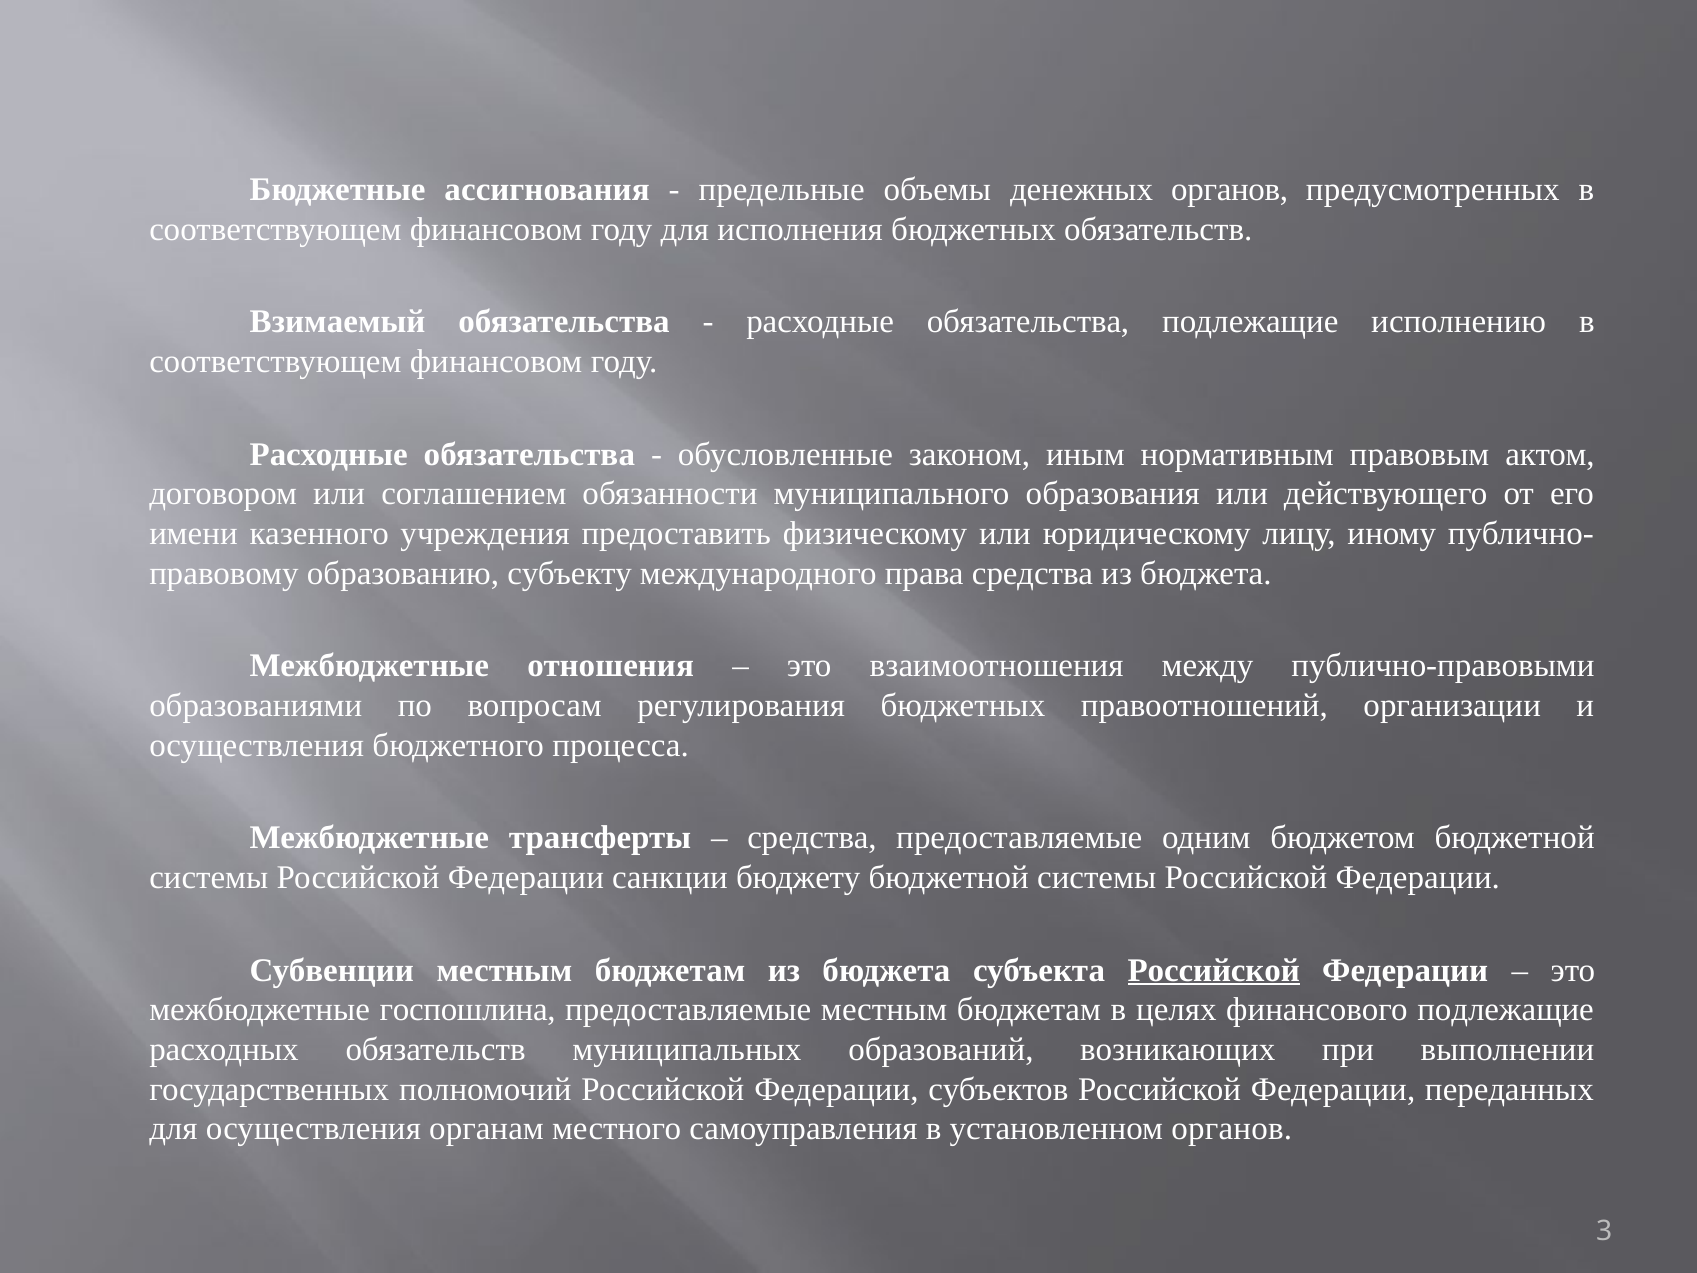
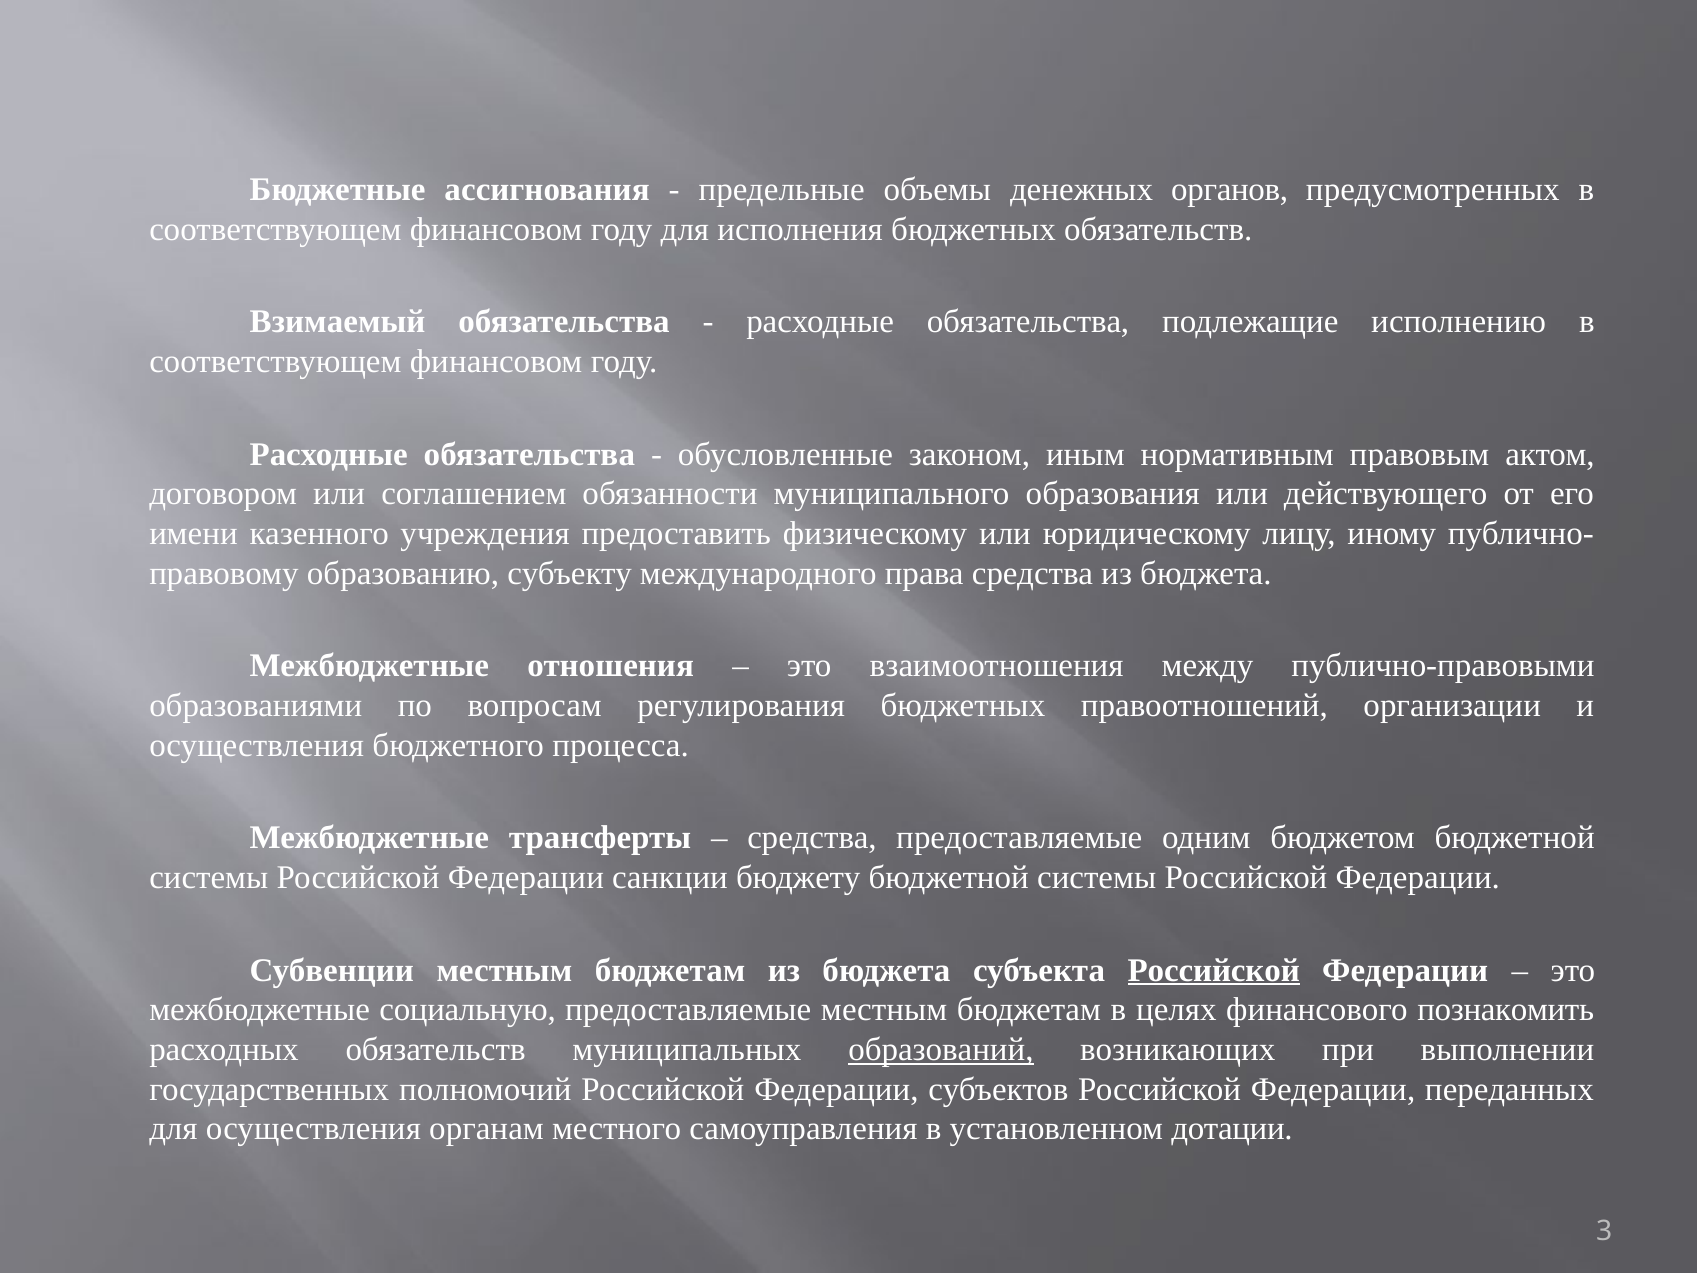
госпошлина: госпошлина -> социальную
финансового подлежащие: подлежащие -> познакомить
образований underline: none -> present
установленном органов: органов -> дотации
